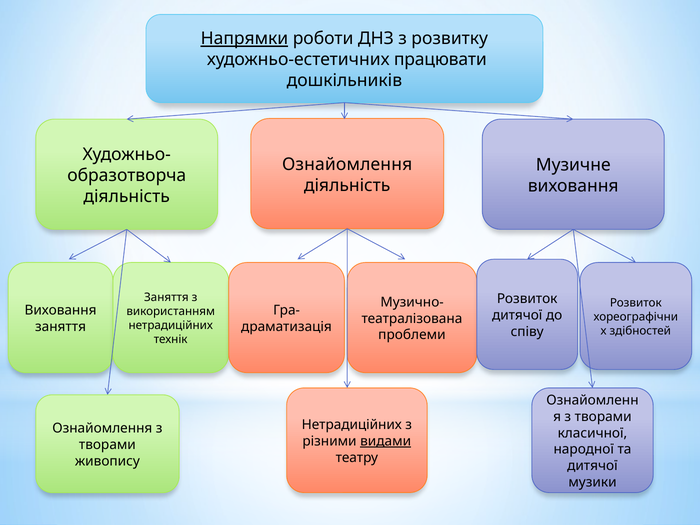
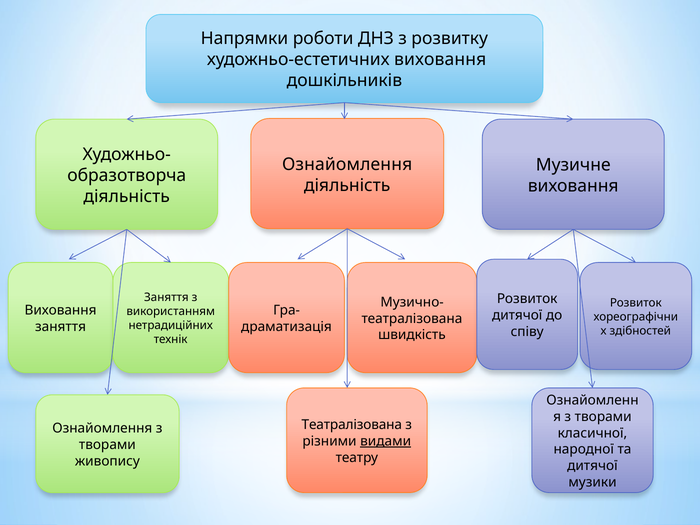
Напрямки underline: present -> none
художньо-естетичних працювати: працювати -> виховання
проблеми: проблеми -> швидкість
Нетрадиційних at (352, 425): Нетрадиційних -> Театралізована
